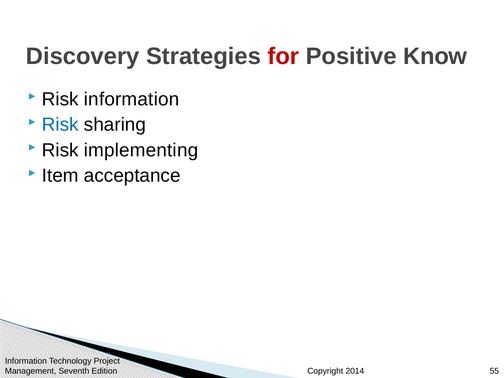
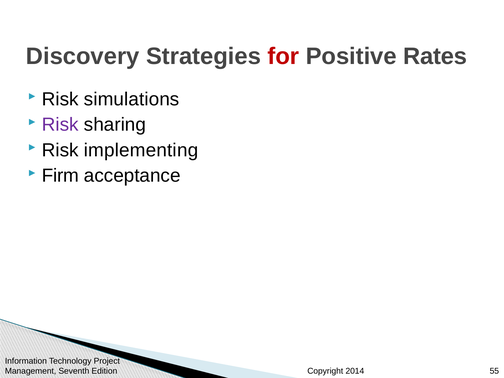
Know: Know -> Rates
Risk information: information -> simulations
Risk at (60, 125) colour: blue -> purple
Item: Item -> Firm
